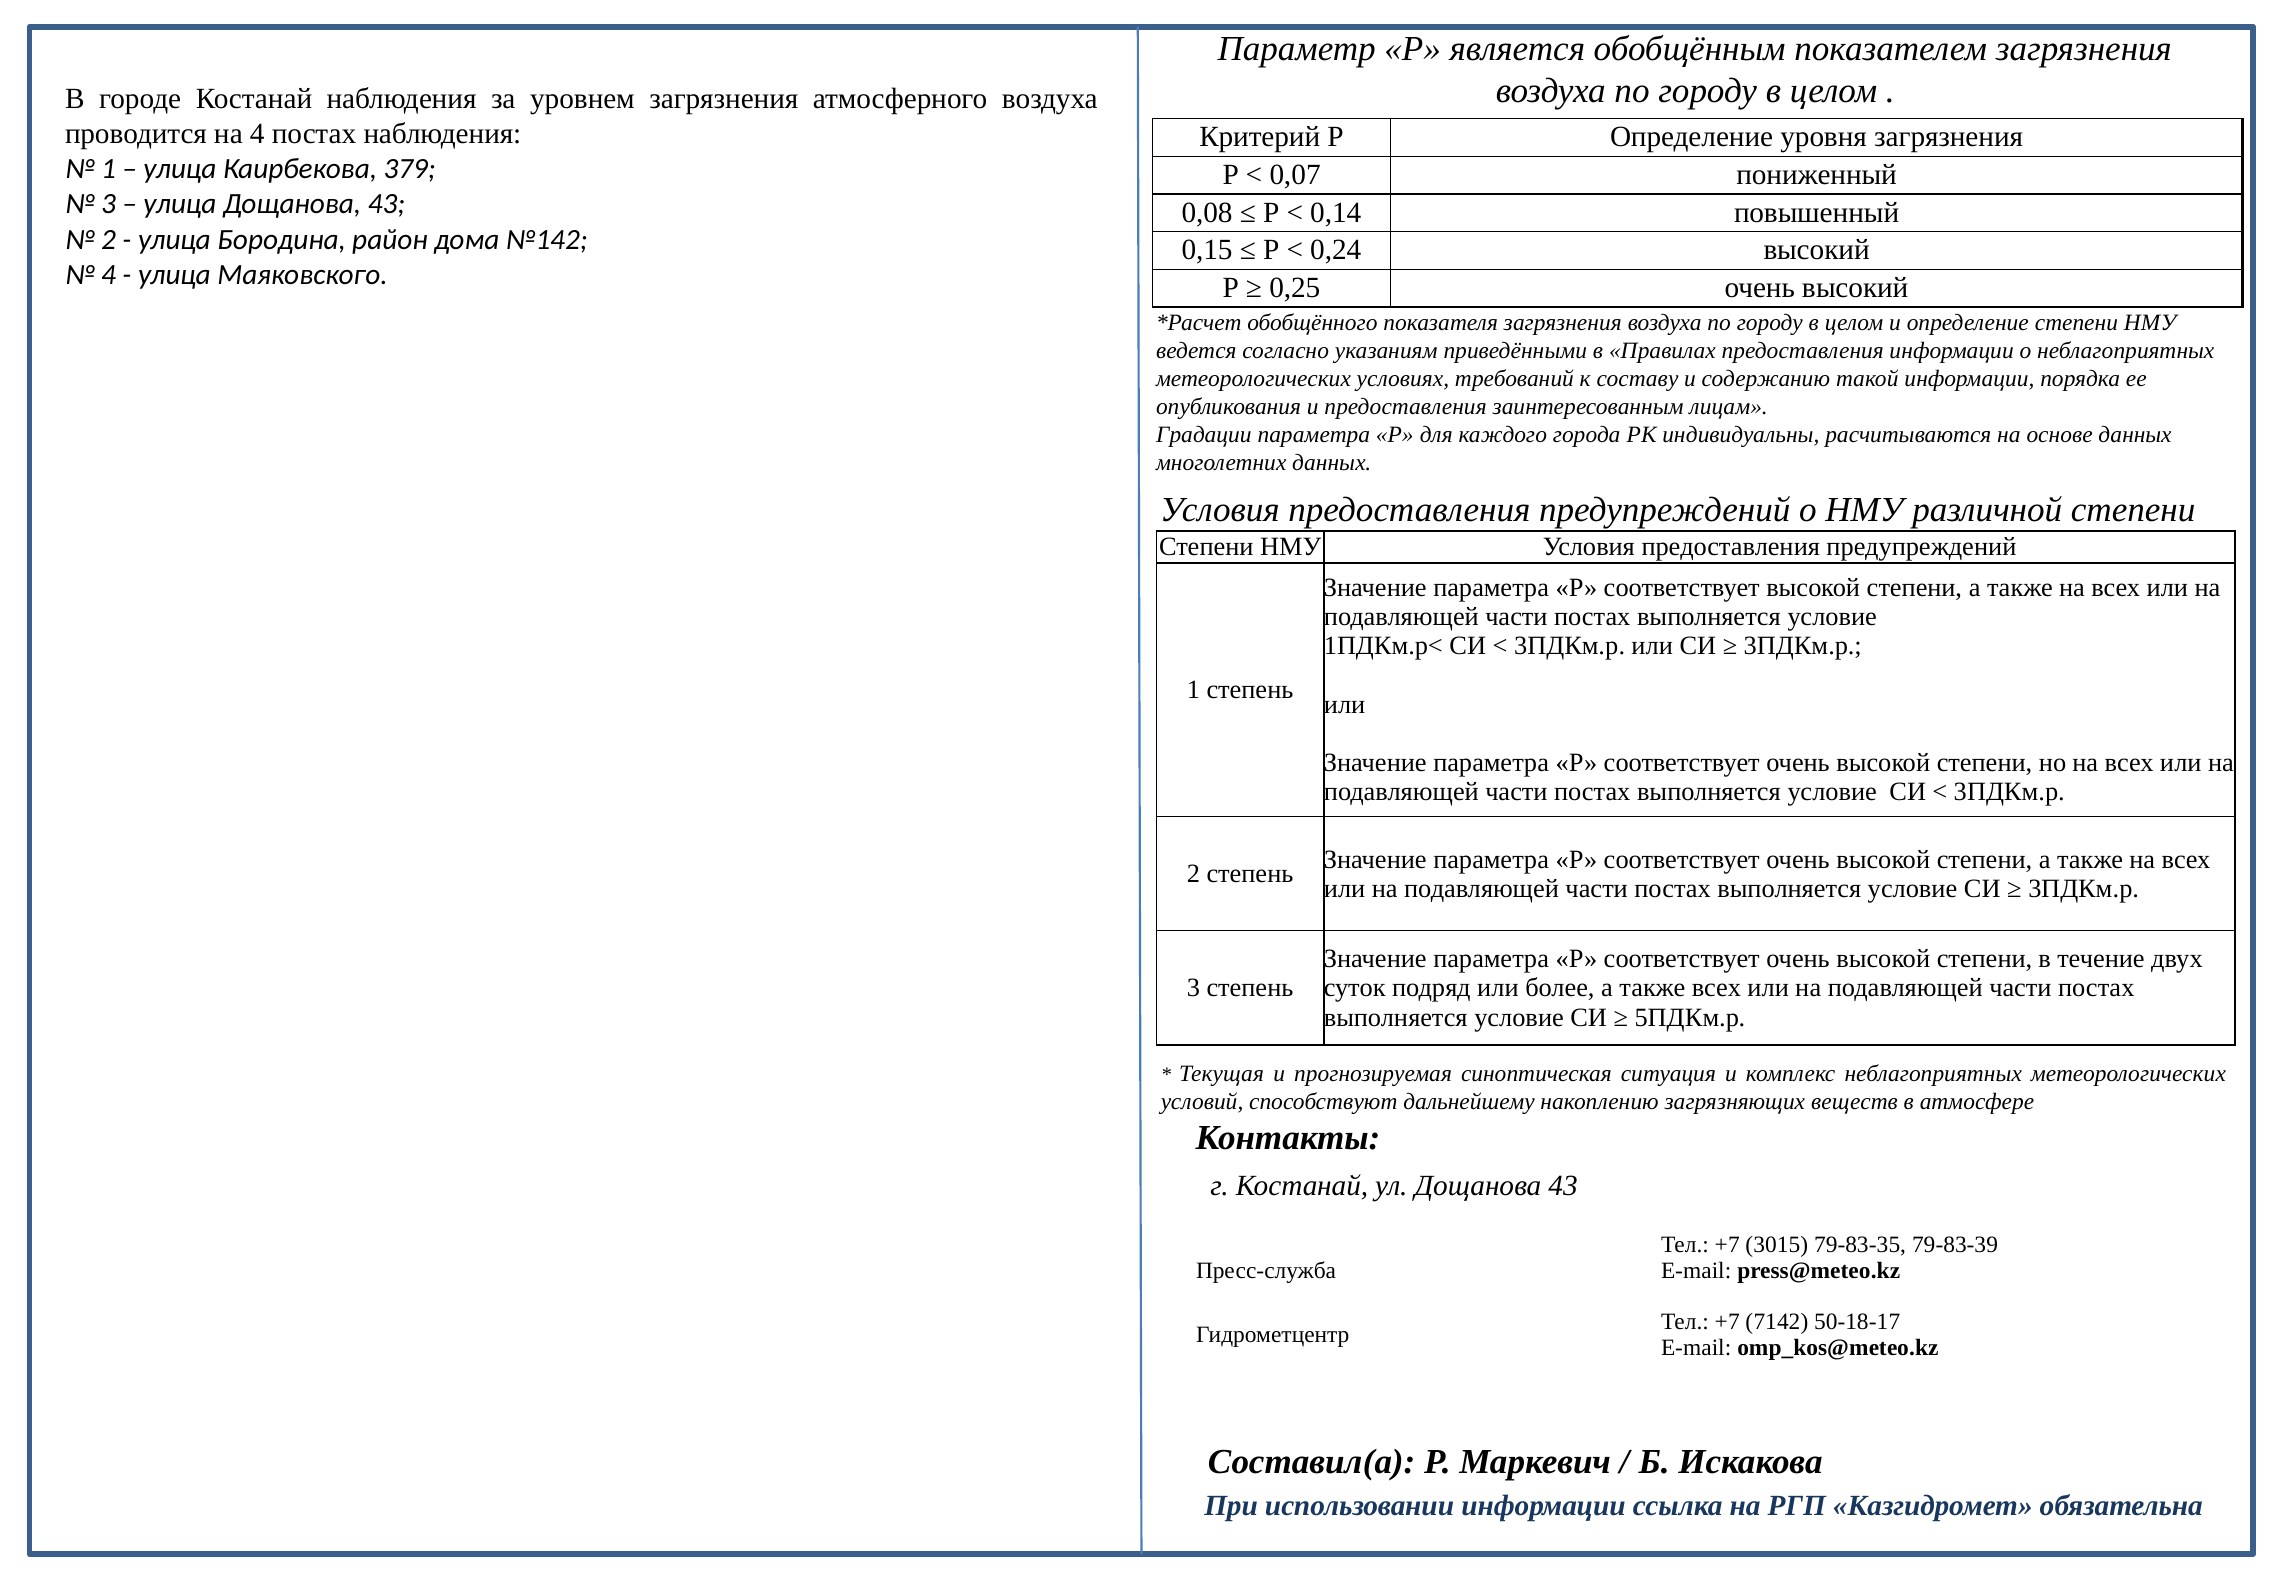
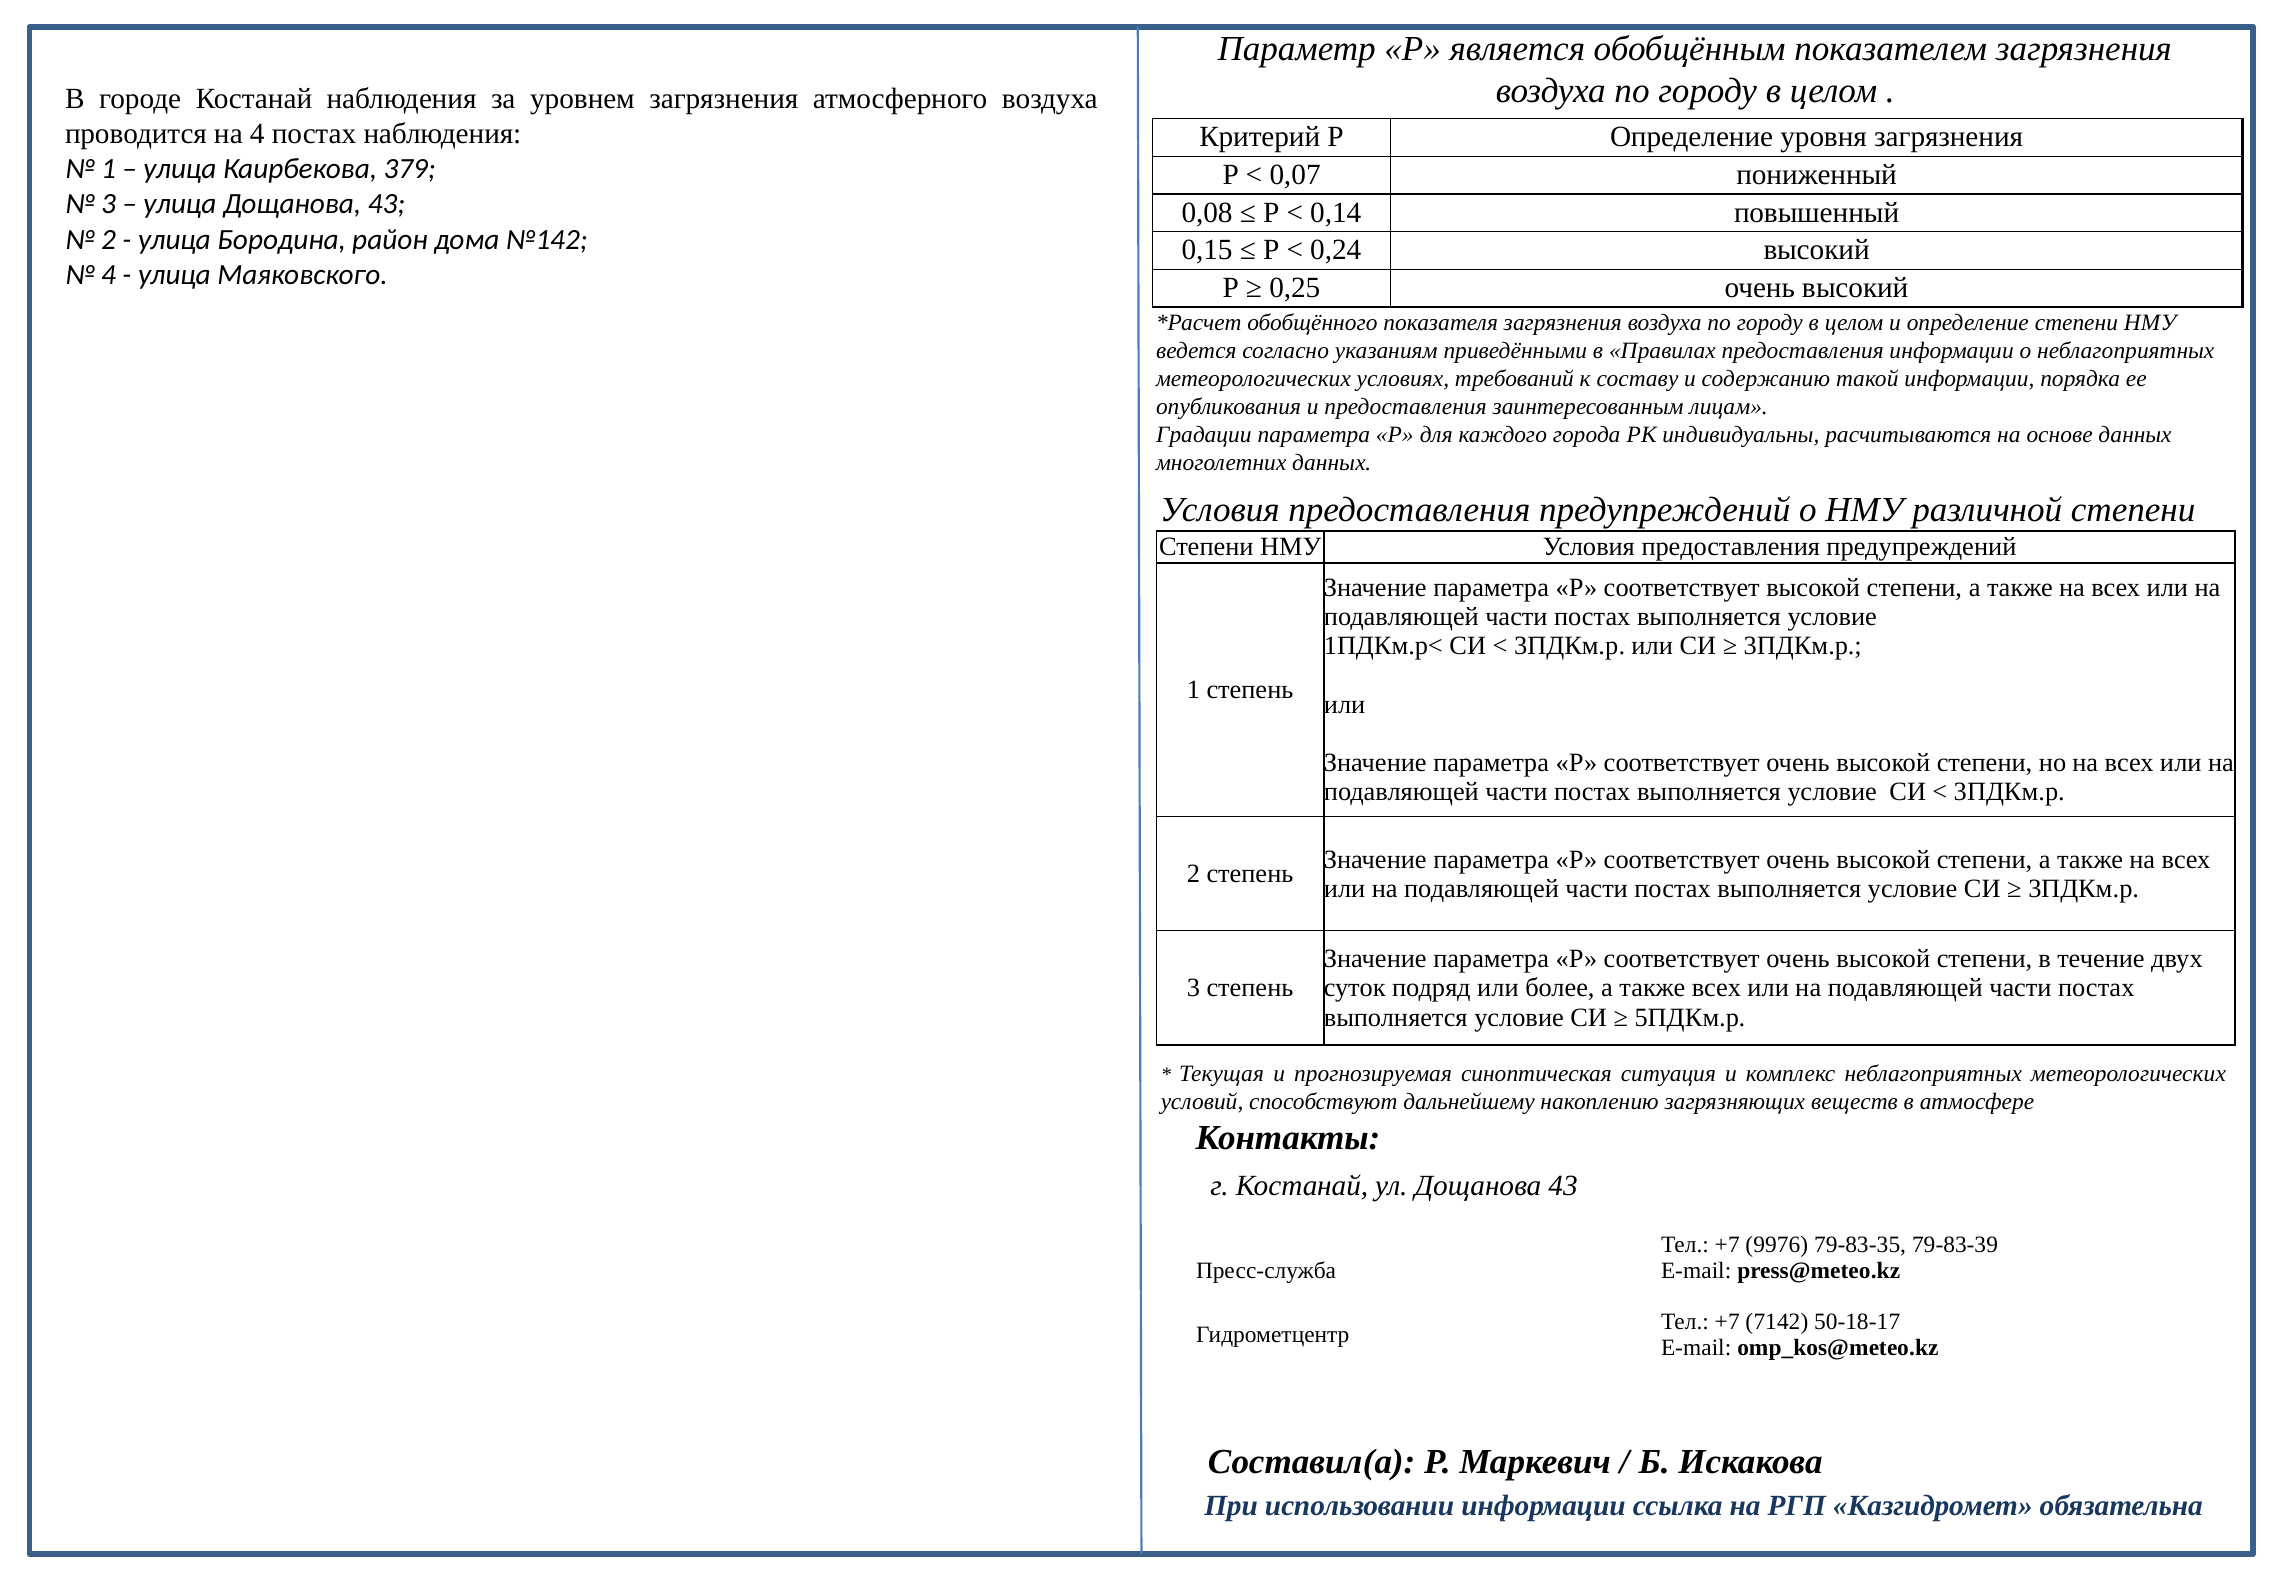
3015: 3015 -> 9976
